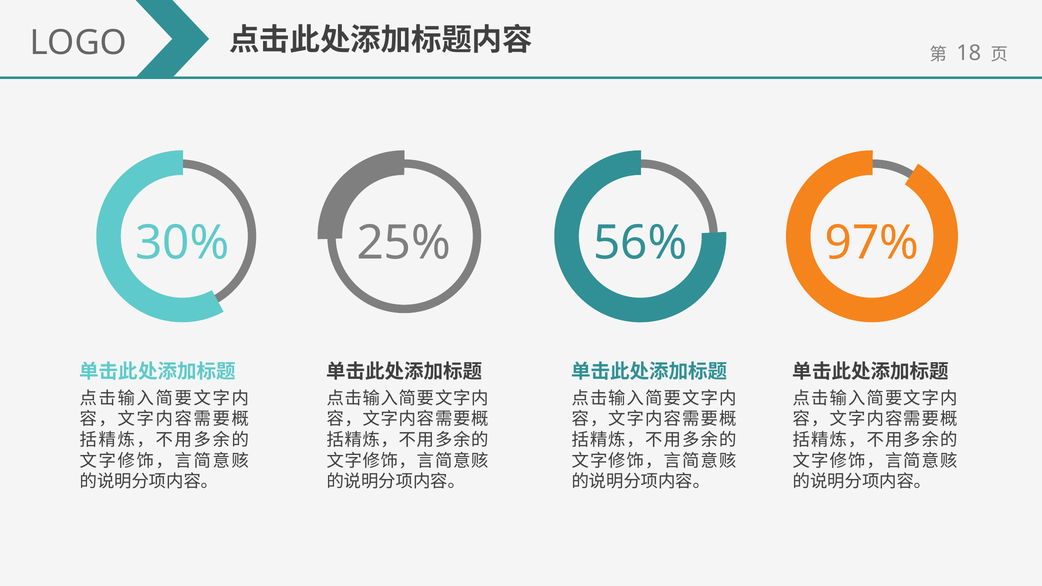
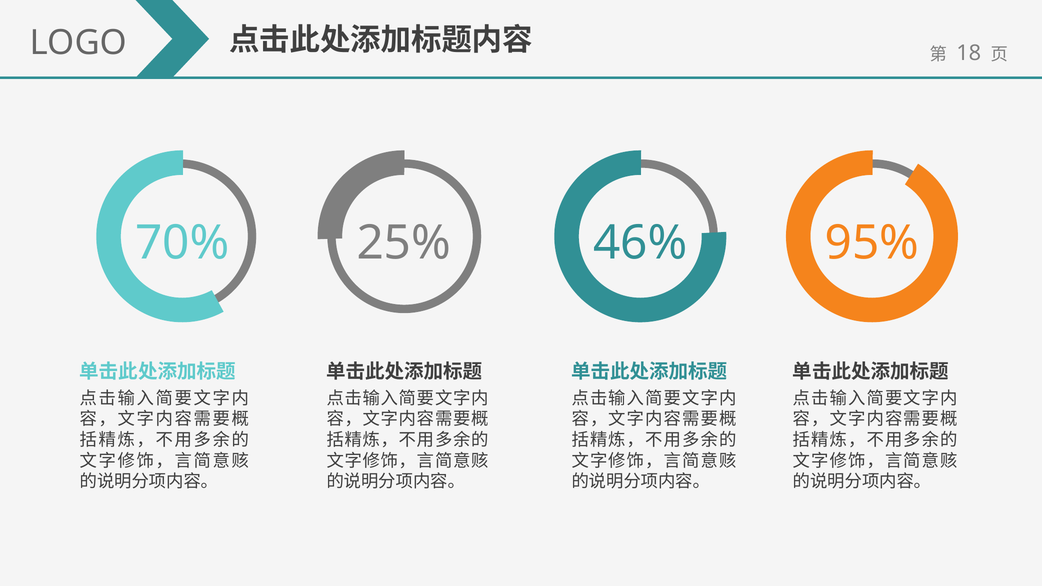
30%: 30% -> 70%
56%: 56% -> 46%
97%: 97% -> 95%
